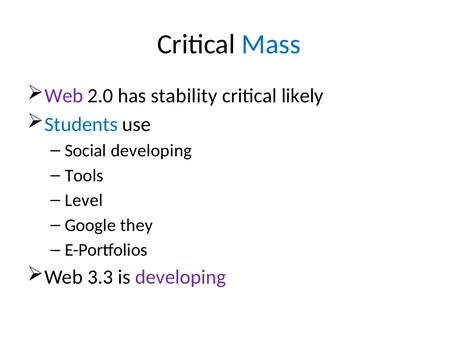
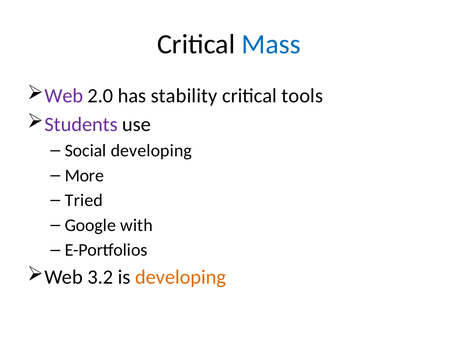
likely: likely -> tools
Students colour: blue -> purple
Tools: Tools -> More
Level: Level -> Tried
they: they -> with
3.3: 3.3 -> 3.2
developing at (181, 278) colour: purple -> orange
